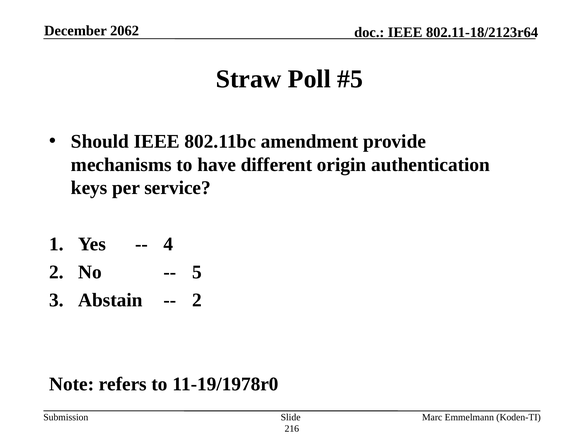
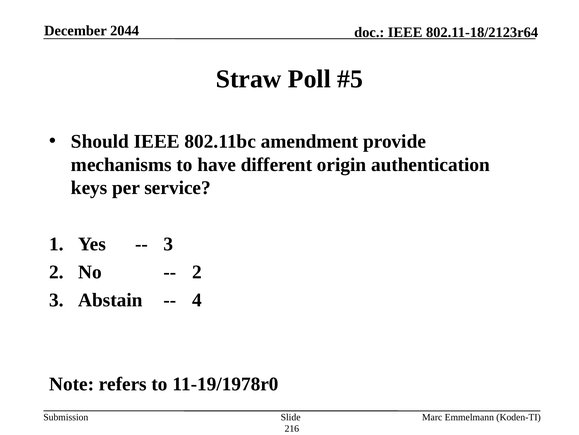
2062: 2062 -> 2044
4 at (168, 244): 4 -> 3
5 at (197, 272): 5 -> 2
2 at (197, 300): 2 -> 4
